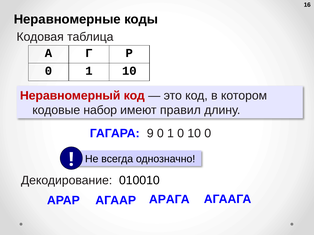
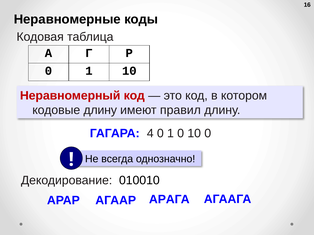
кодовые набор: набор -> длину
9: 9 -> 4
